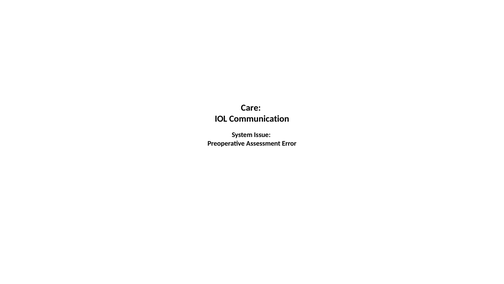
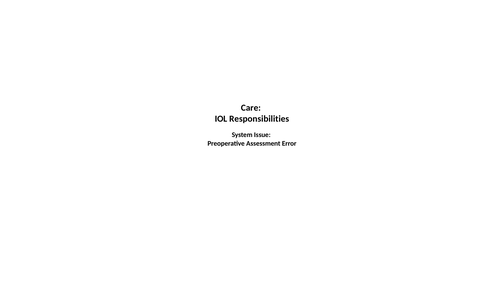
Communication: Communication -> Responsibilities
